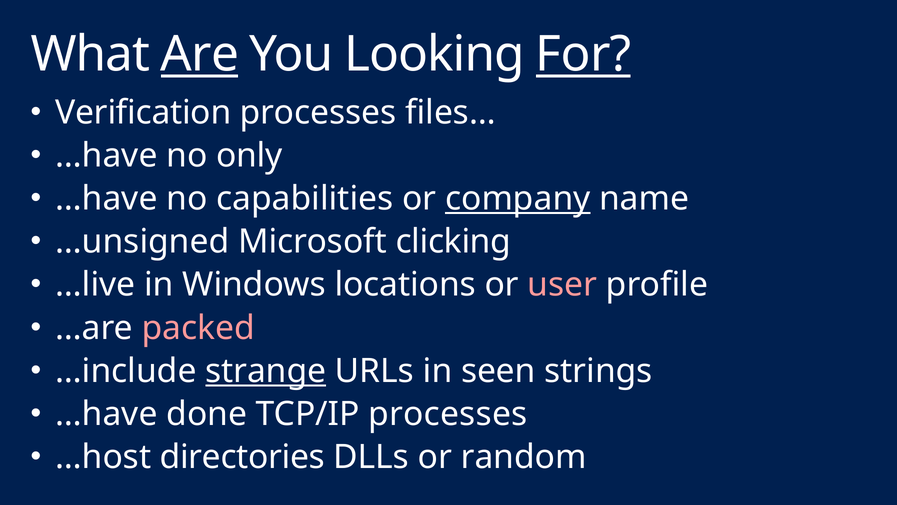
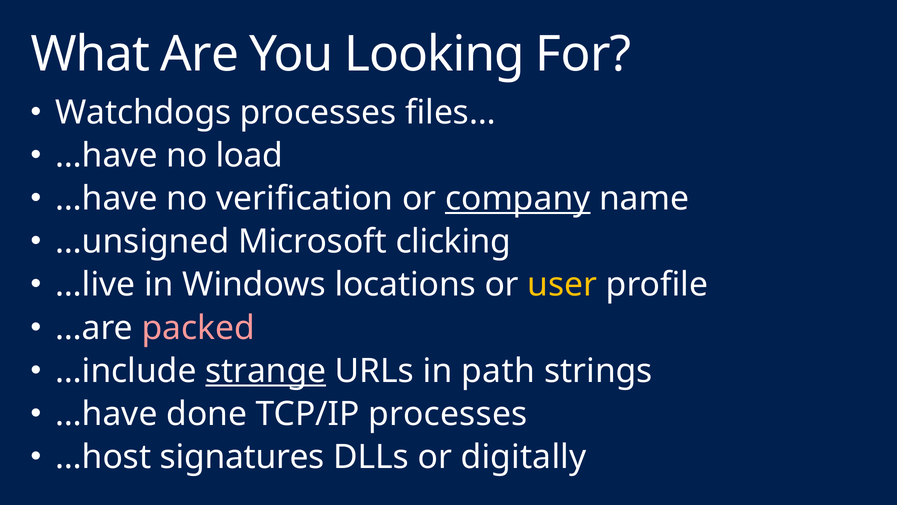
Are underline: present -> none
For underline: present -> none
Verification: Verification -> Watchdogs
only: only -> load
capabilities: capabilities -> verification
user colour: pink -> yellow
seen: seen -> path
directories: directories -> signatures
random: random -> digitally
